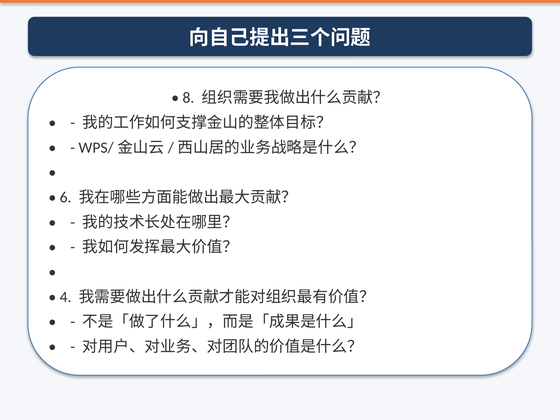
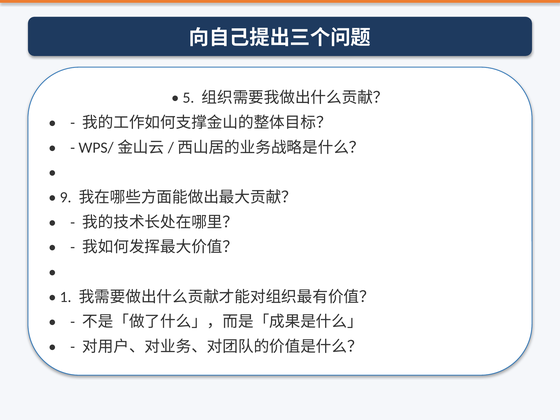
8: 8 -> 5
6: 6 -> 9
4: 4 -> 1
